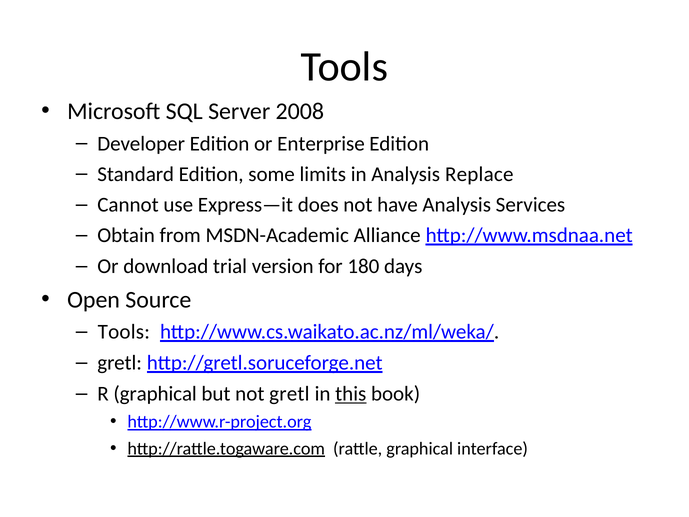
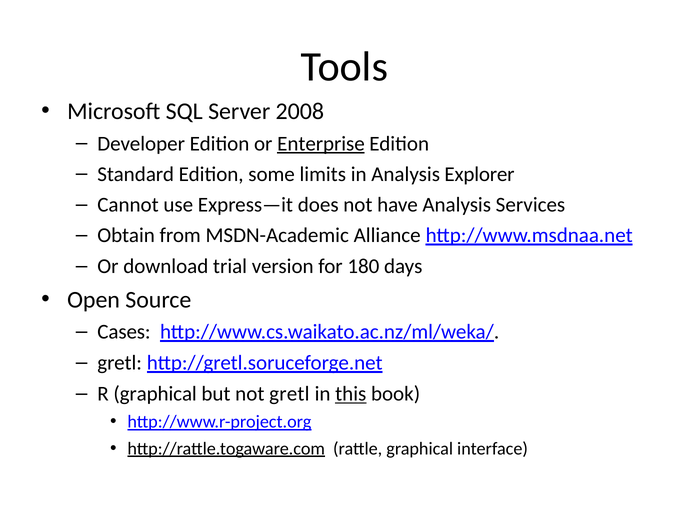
Enterprise underline: none -> present
Replace: Replace -> Explorer
Tools at (124, 332): Tools -> Cases
